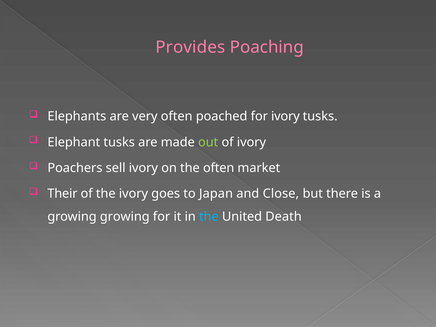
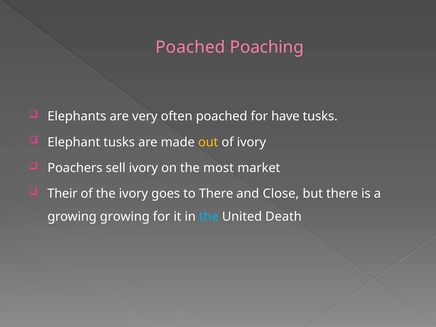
Provides at (190, 47): Provides -> Poached
for ivory: ivory -> have
out colour: light green -> yellow
the often: often -> most
to Japan: Japan -> There
